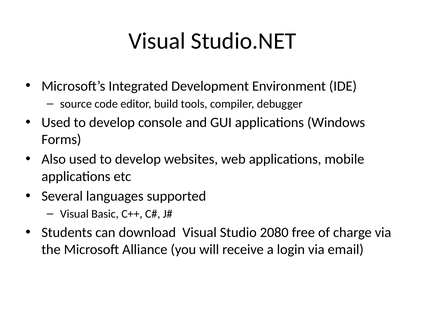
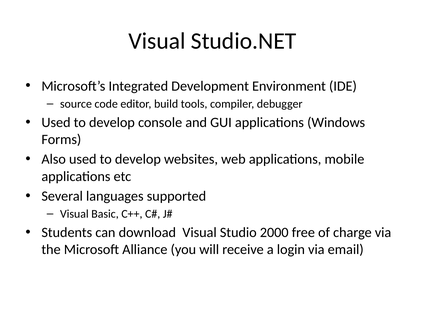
2080: 2080 -> 2000
